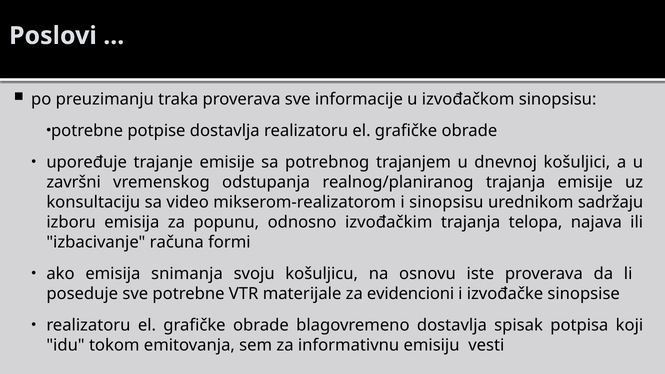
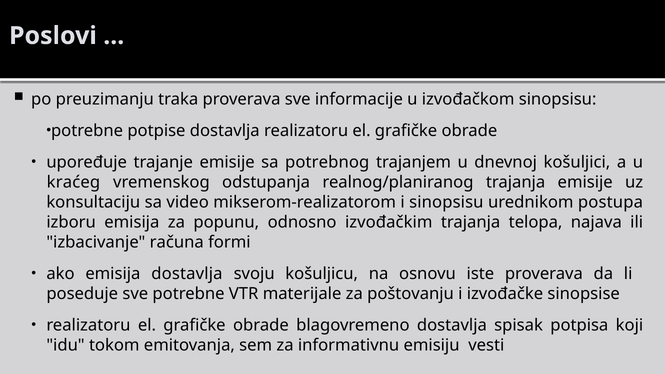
završni: završni -> kraćeg
sadržaju: sadržaju -> postupa
emisija snimanja: snimanja -> dostavlja
evidencioni: evidencioni -> poštovanju
